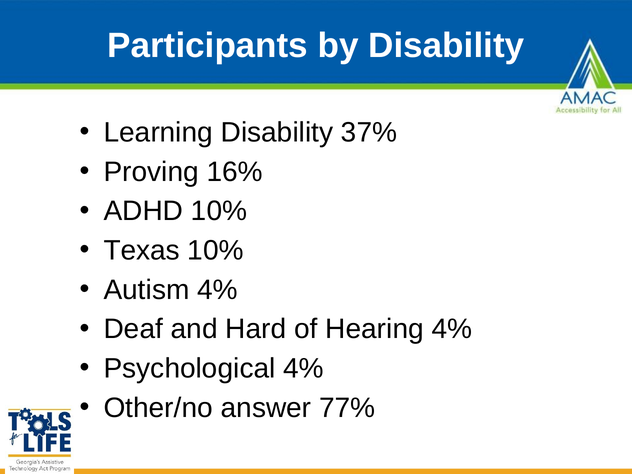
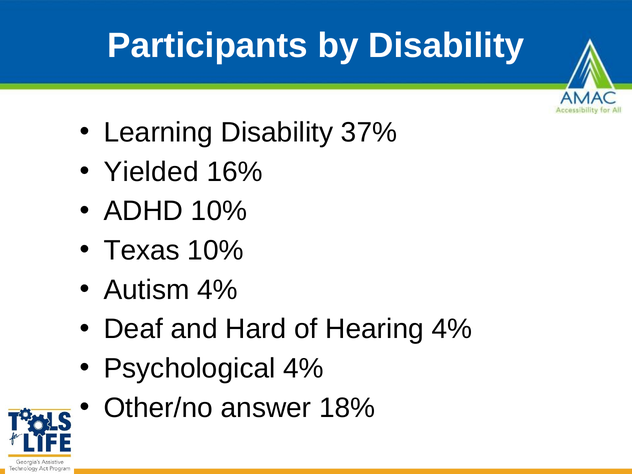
Proving: Proving -> Yielded
77%: 77% -> 18%
